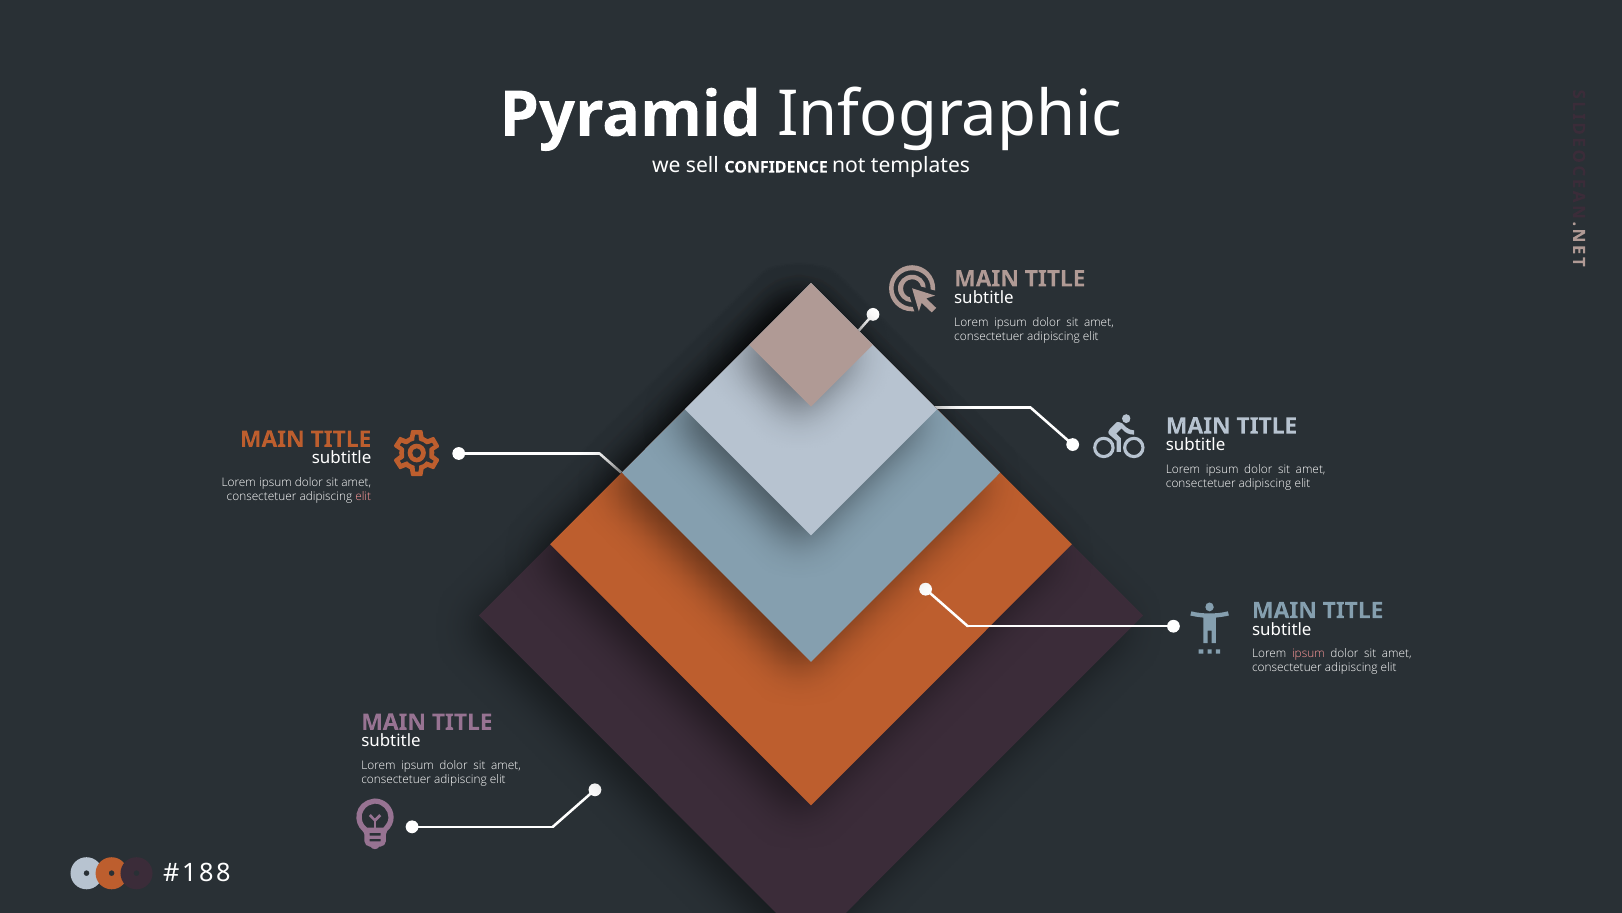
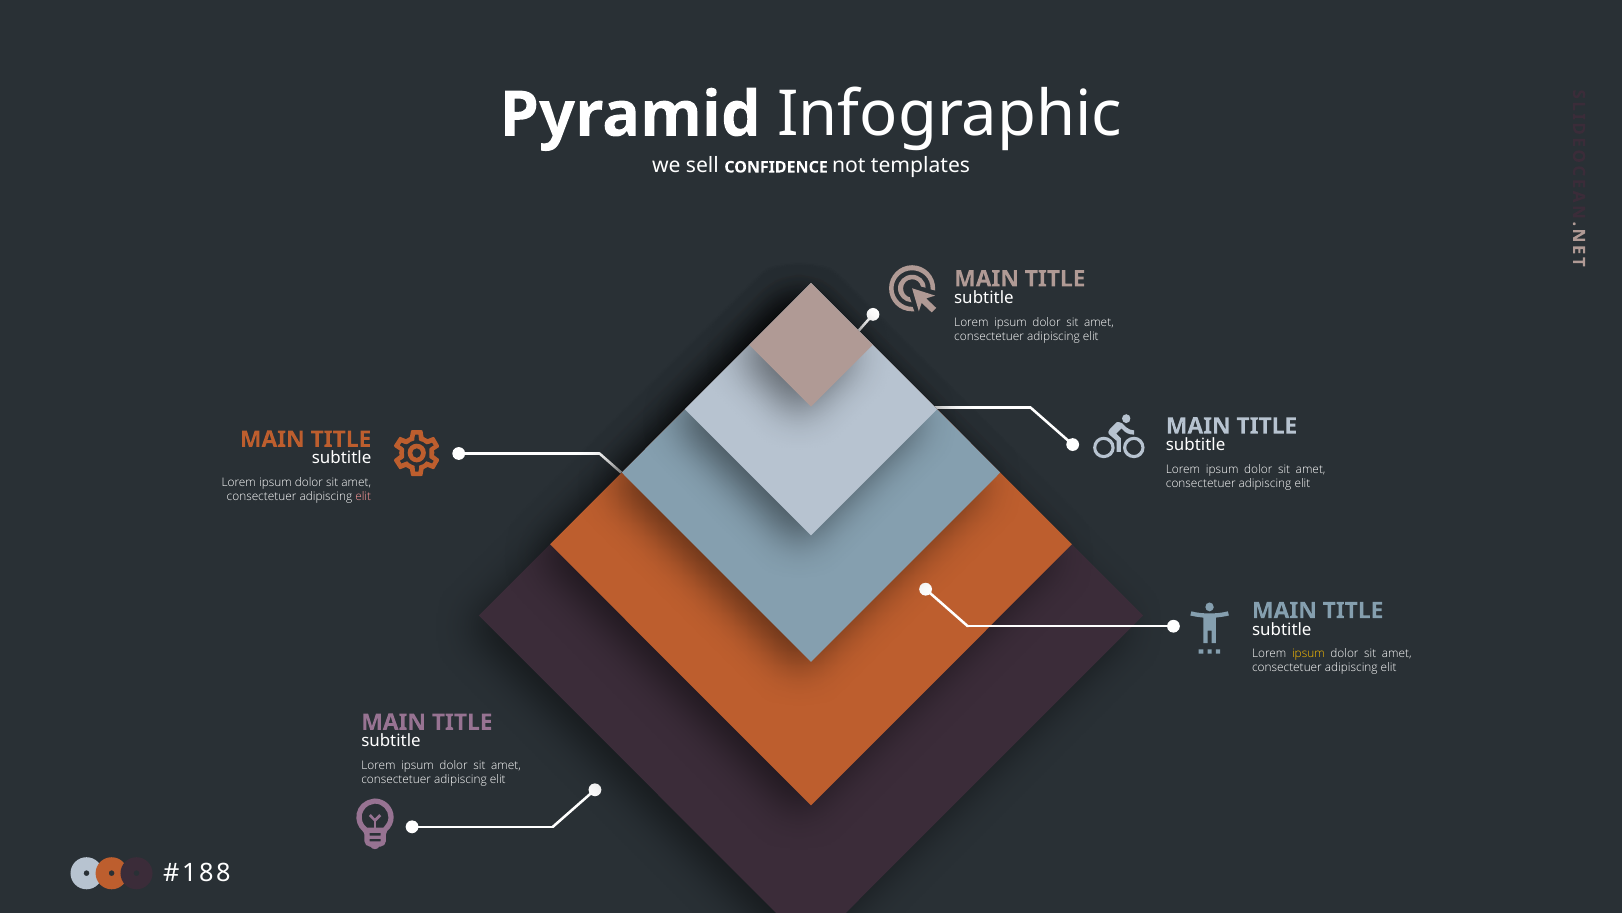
ipsum at (1308, 653) colour: pink -> yellow
